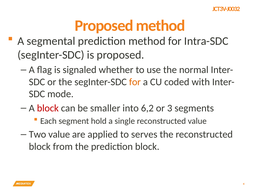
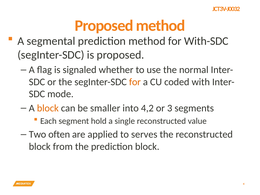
Intra-SDC: Intra-SDC -> With-SDC
block at (48, 108) colour: red -> orange
6,2: 6,2 -> 4,2
Two value: value -> often
